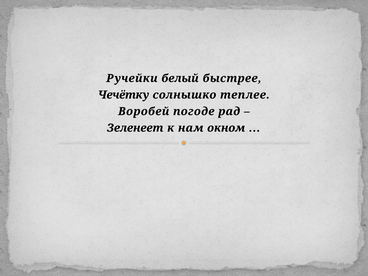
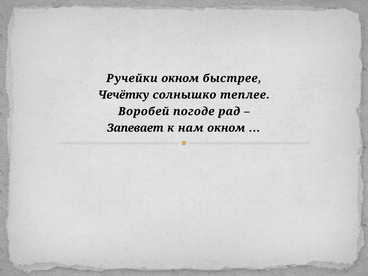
Ручейки белый: белый -> окном
Зеленеет: Зеленеет -> Запевает
